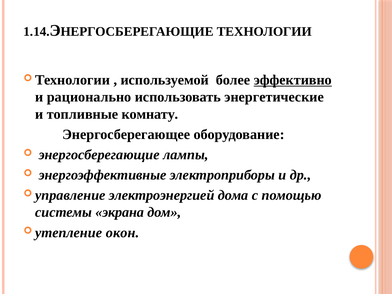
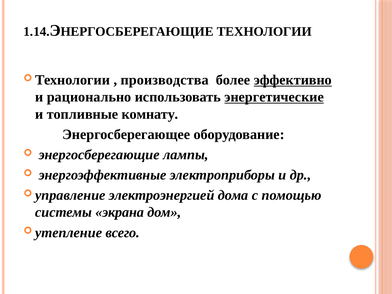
используемой: используемой -> производства
энергетические underline: none -> present
окон: окон -> всего
